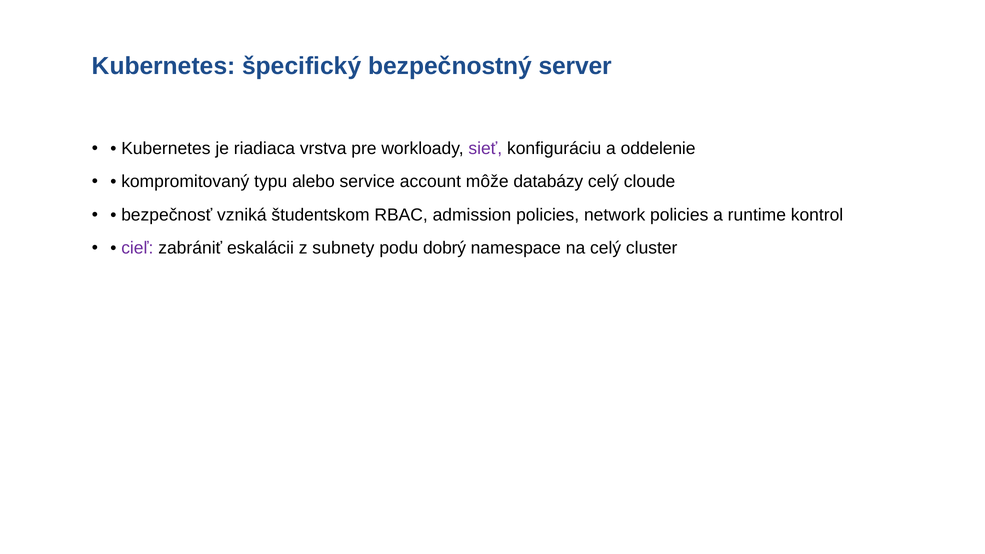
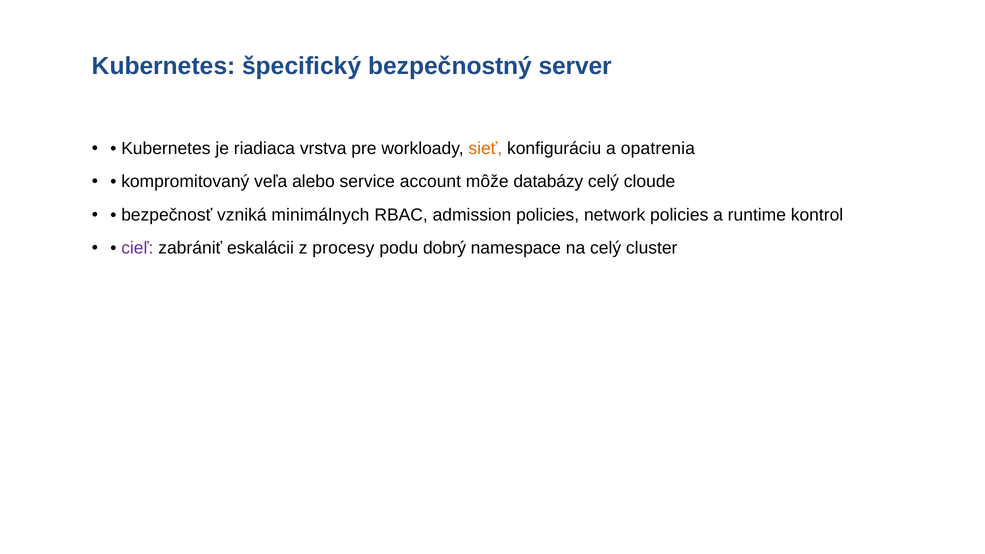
sieť colour: purple -> orange
oddelenie: oddelenie -> opatrenia
typu: typu -> veľa
študentskom: študentskom -> minimálnych
subnety: subnety -> procesy
